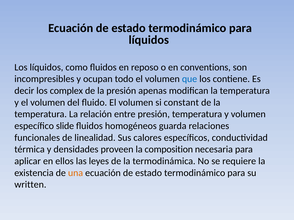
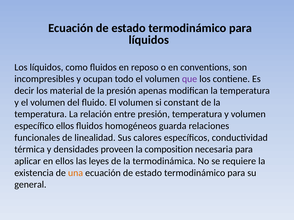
que colour: blue -> purple
complex: complex -> material
específico slide: slide -> ellos
written: written -> general
